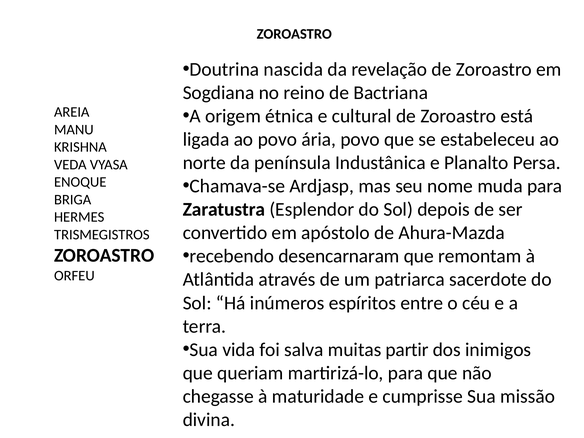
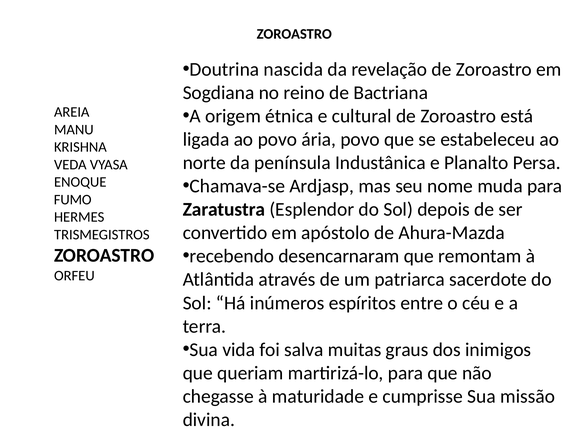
BRIGA: BRIGA -> FUMO
partir: partir -> graus
